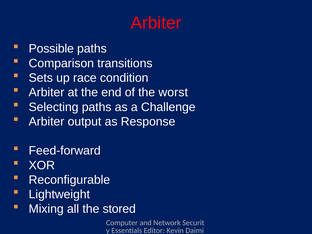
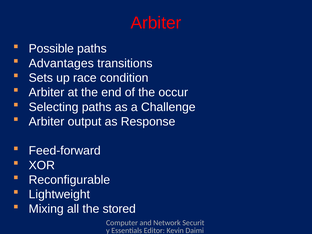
Comparison: Comparison -> Advantages
worst: worst -> occur
